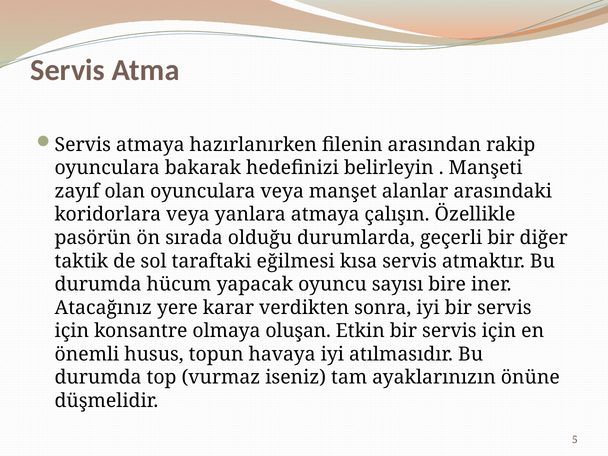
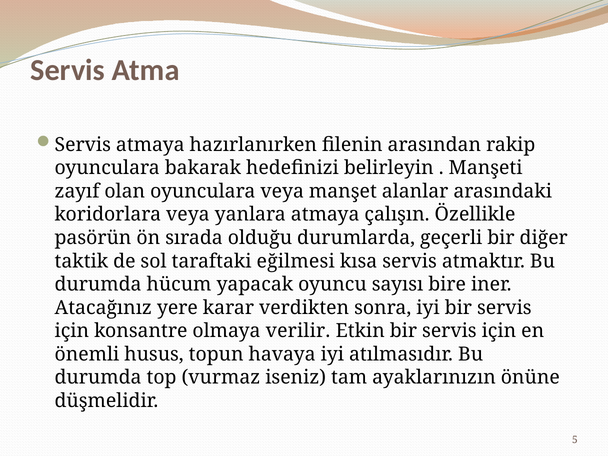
oluşan: oluşan -> verilir
